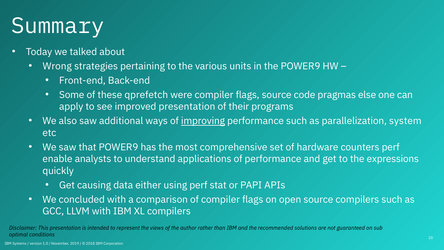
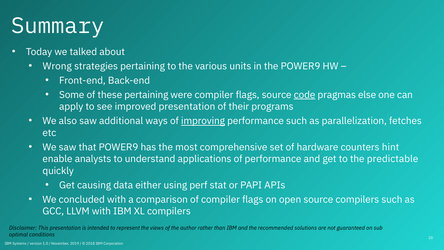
these qprefetch: qprefetch -> pertaining
code underline: none -> present
system: system -> fetches
counters perf: perf -> hint
expressions: expressions -> predictable
